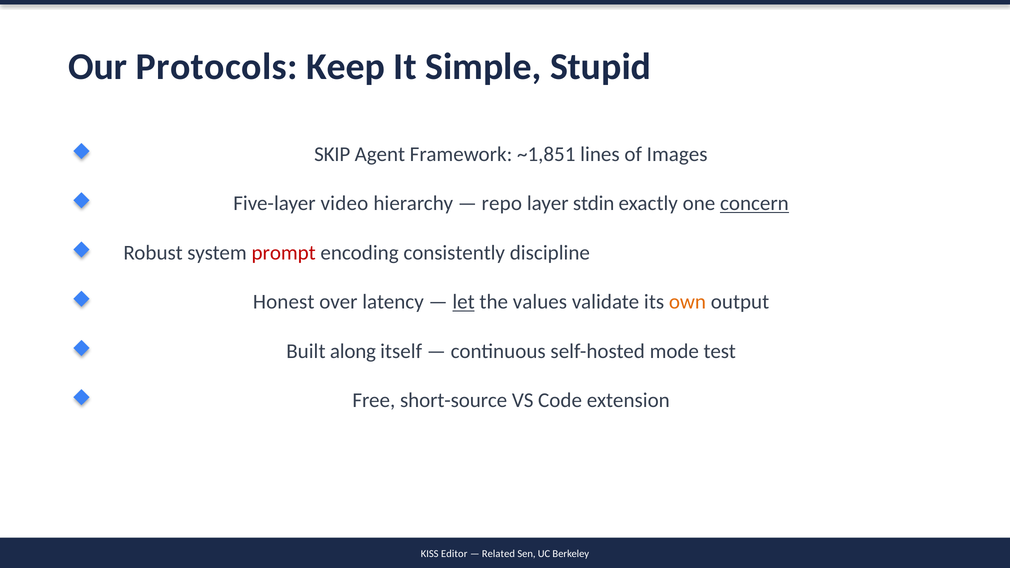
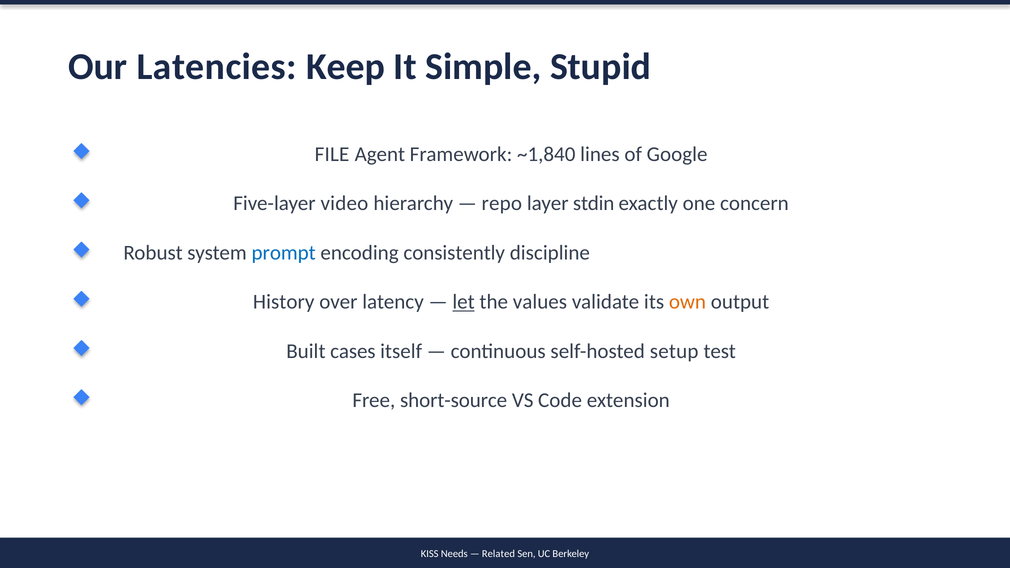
Protocols: Protocols -> Latencies
SKIP: SKIP -> FILE
~1,851: ~1,851 -> ~1,840
Images: Images -> Google
concern underline: present -> none
prompt colour: red -> blue
Honest: Honest -> History
along: along -> cases
mode: mode -> setup
Editor: Editor -> Needs
